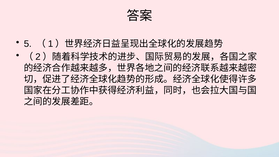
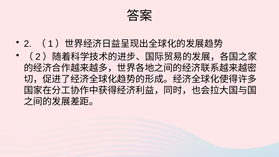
5 at (28, 44): 5 -> 2
